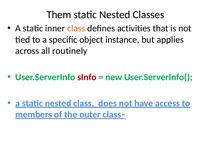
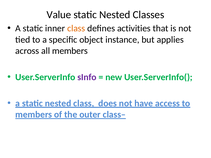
Them: Them -> Value
all routinely: routinely -> members
sInfo colour: red -> purple
